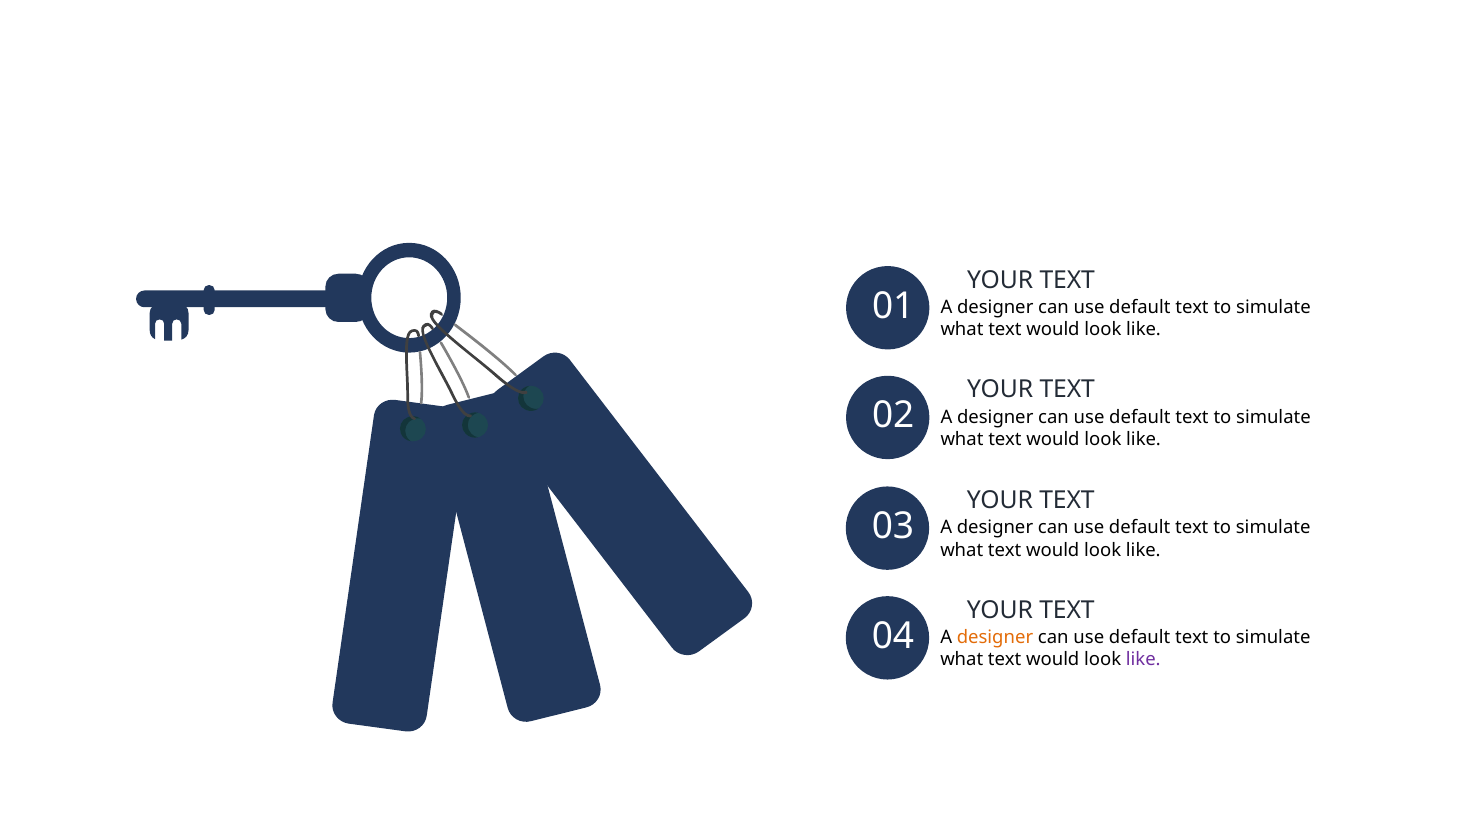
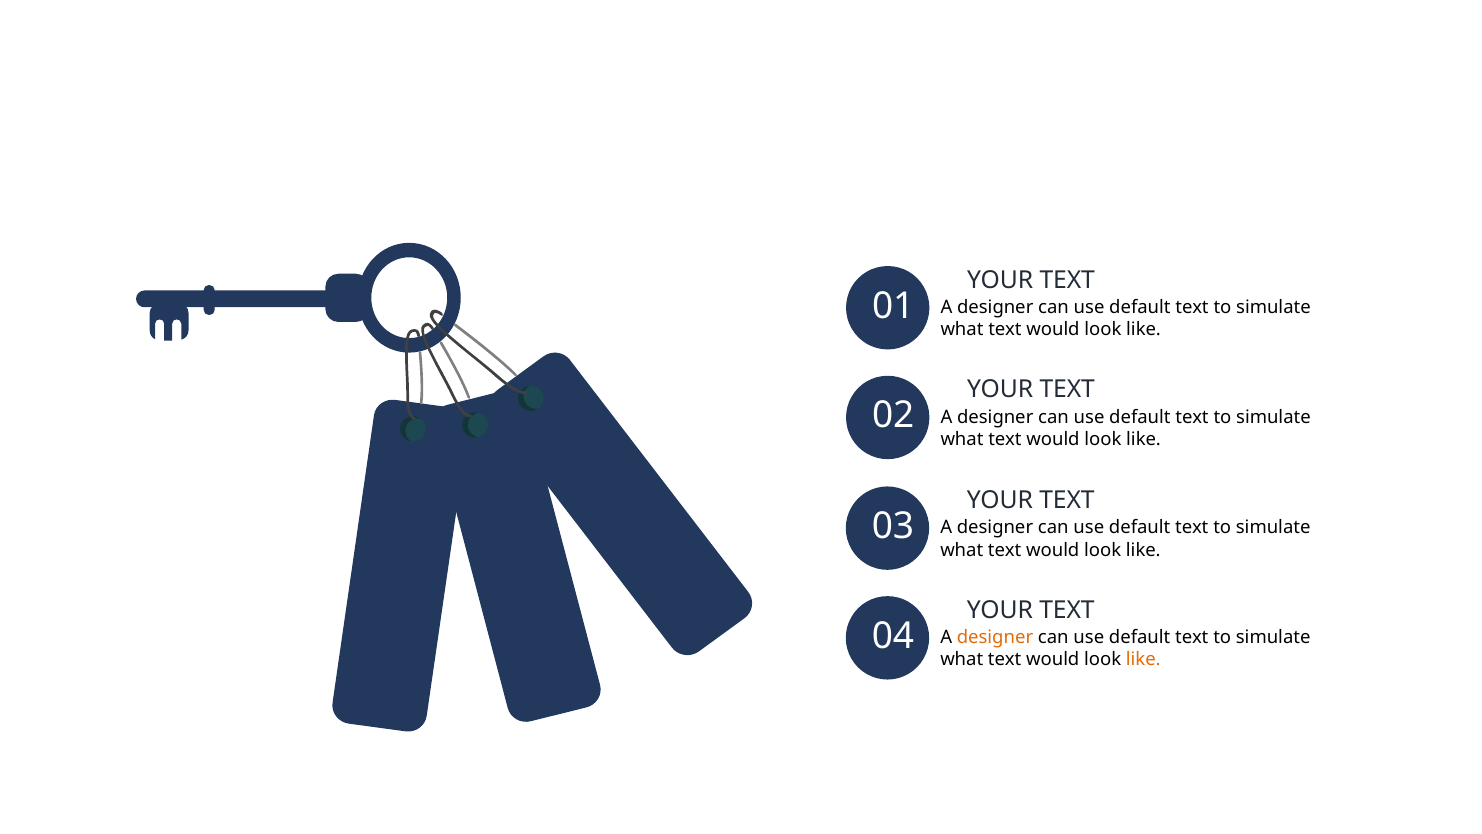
like at (1143, 659) colour: purple -> orange
